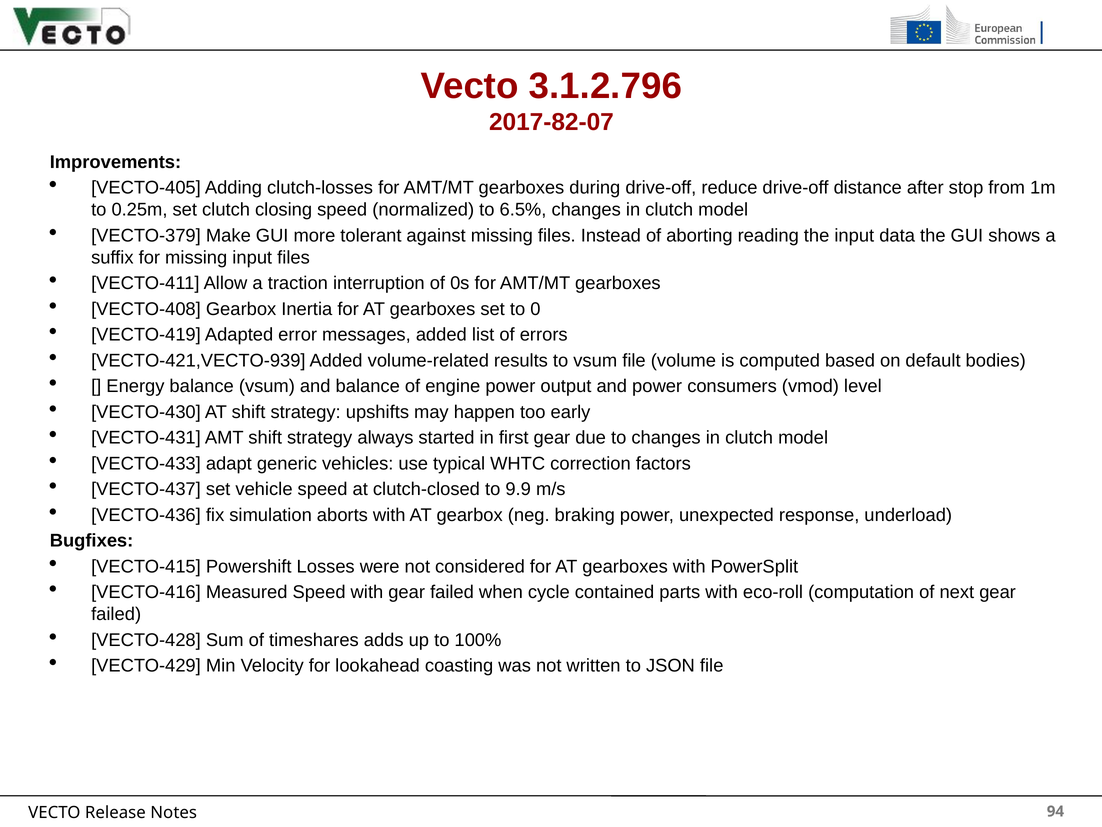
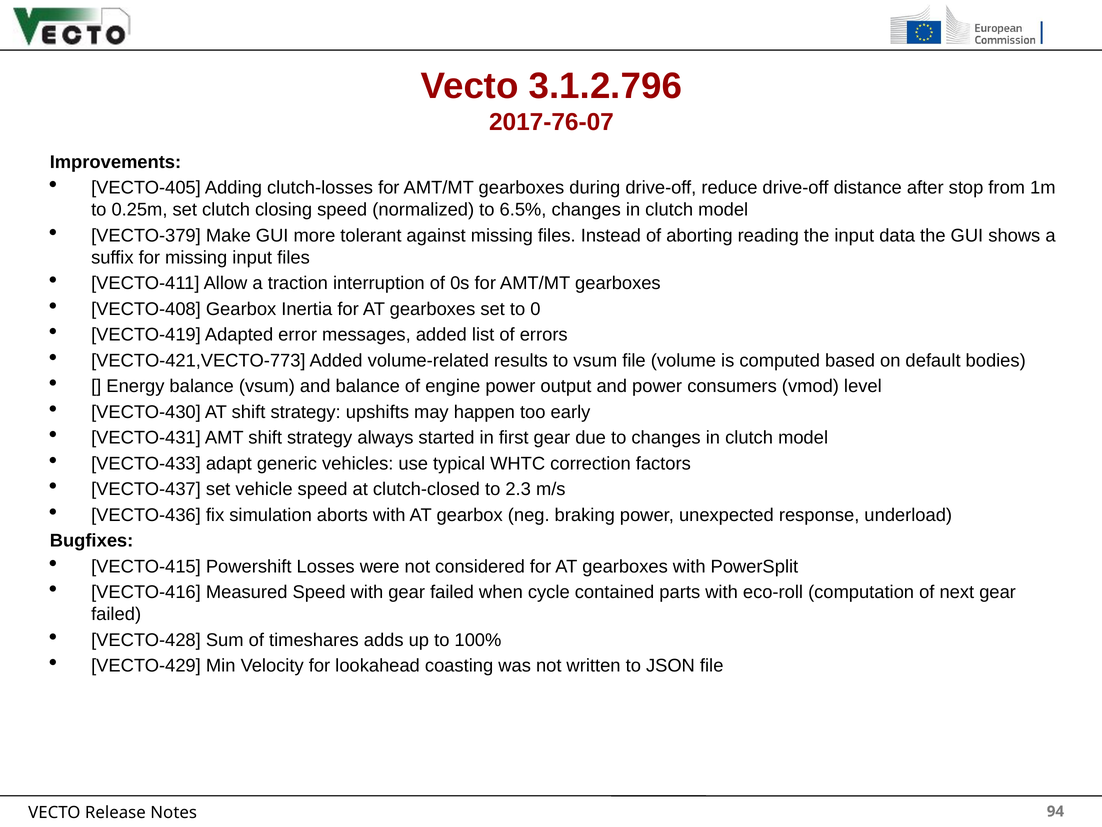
2017-82-07: 2017-82-07 -> 2017-76-07
VECTO-421,VECTO-939: VECTO-421,VECTO-939 -> VECTO-421,VECTO-773
9.9: 9.9 -> 2.3
